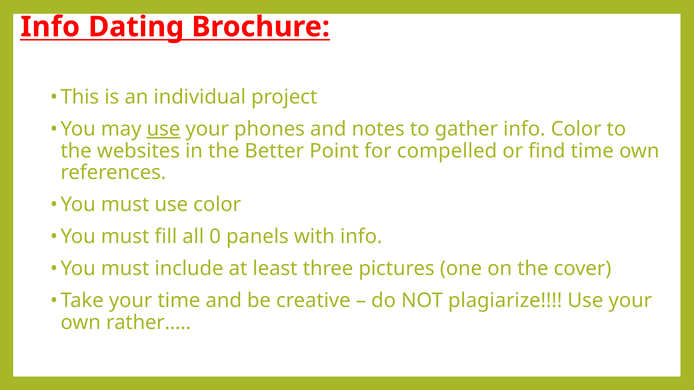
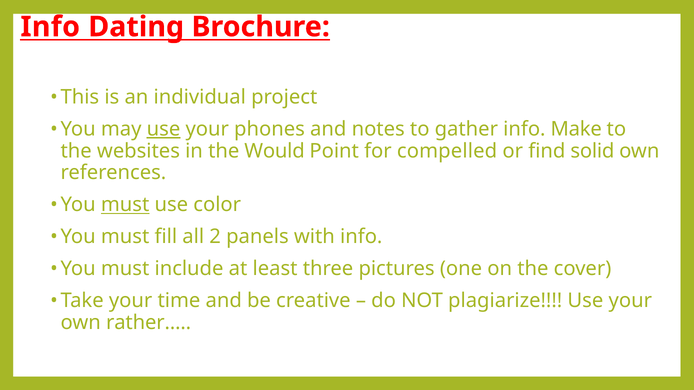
info Color: Color -> Make
Better: Better -> Would
find time: time -> solid
must at (125, 205) underline: none -> present
0: 0 -> 2
